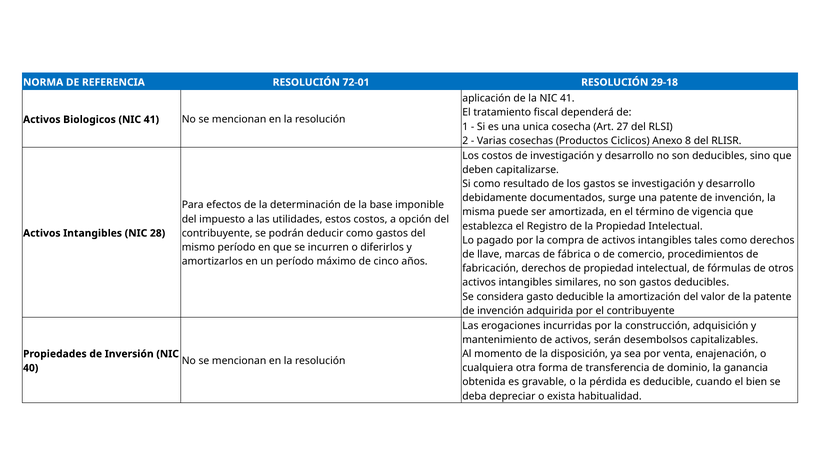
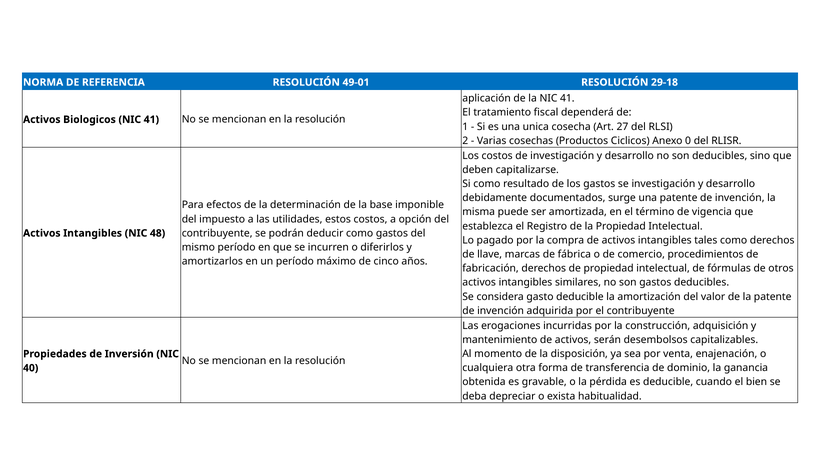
72-01: 72-01 -> 49-01
8: 8 -> 0
28: 28 -> 48
